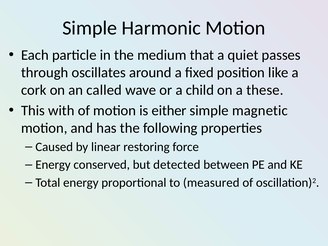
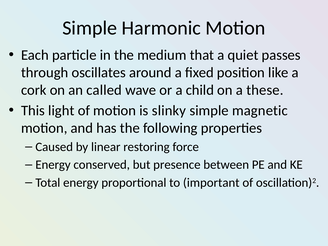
with: with -> light
either: either -> slinky
detected: detected -> presence
measured: measured -> important
